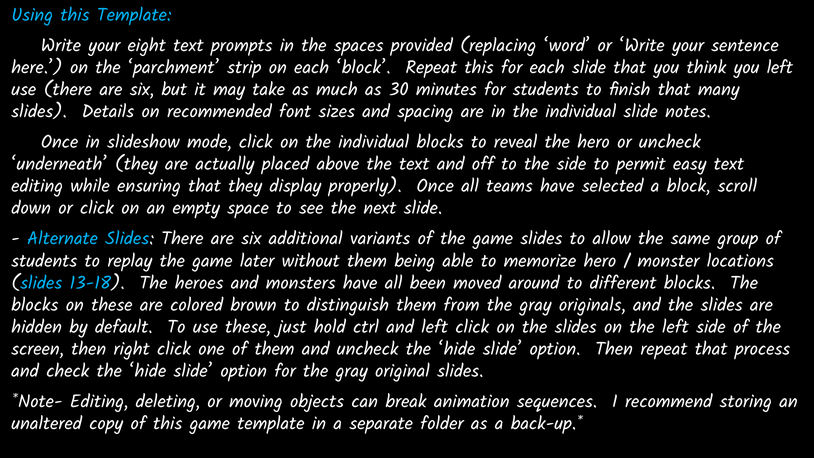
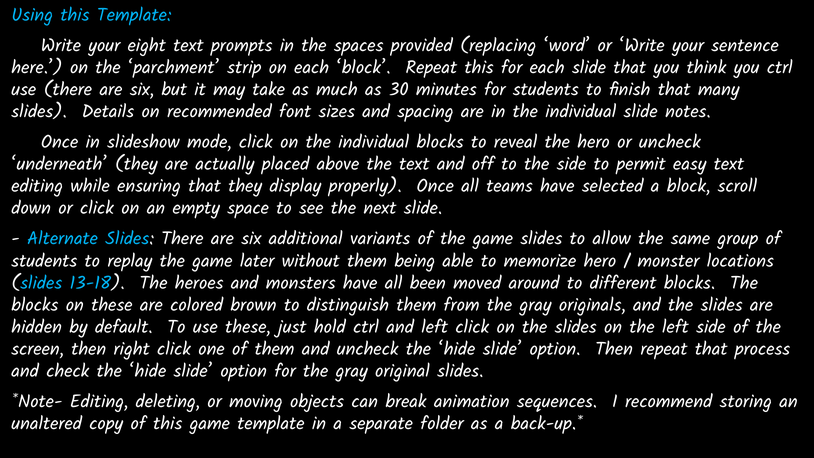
you left: left -> ctrl
